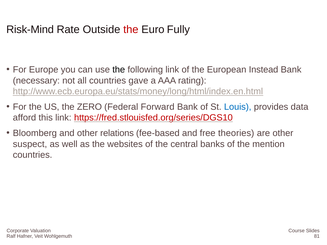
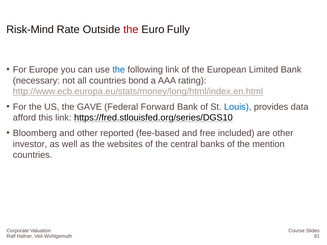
the at (119, 70) colour: black -> blue
Instead: Instead -> Limited
gave: gave -> bond
ZERO: ZERO -> GAVE
https://fred.stlouisfed.org/series/DGS10 colour: red -> black
relations: relations -> reported
theories: theories -> included
suspect: suspect -> investor
